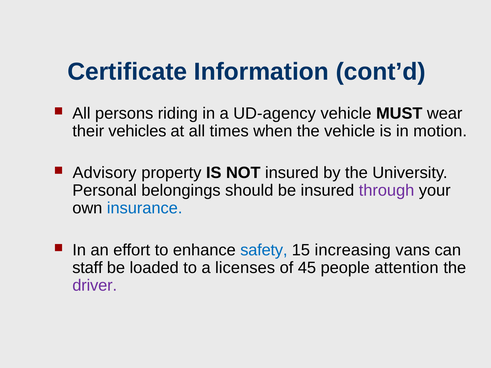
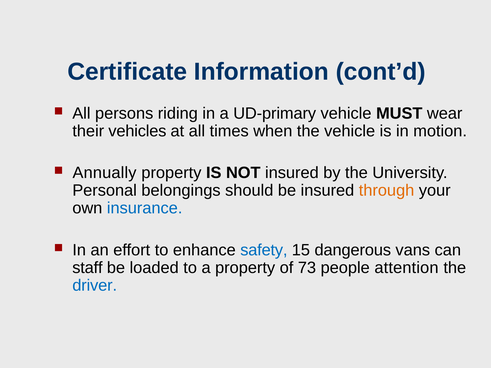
UD-agency: UD-agency -> UD-primary
Advisory: Advisory -> Annually
through colour: purple -> orange
increasing: increasing -> dangerous
a licenses: licenses -> property
45: 45 -> 73
driver colour: purple -> blue
